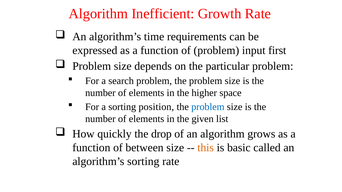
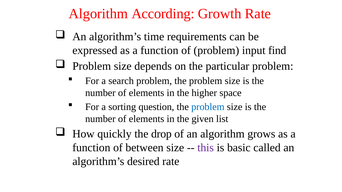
Inefficient: Inefficient -> According
first: first -> find
position: position -> question
this colour: orange -> purple
algorithm’s sorting: sorting -> desired
